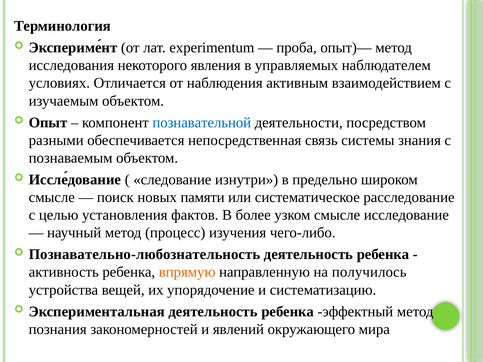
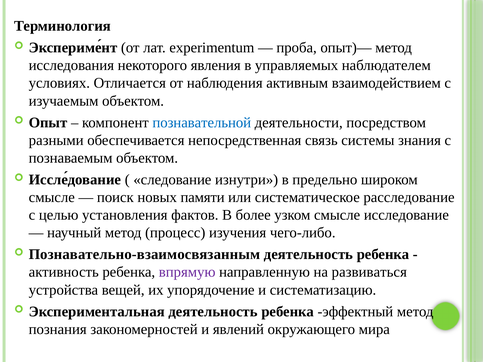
Познавательно-любознательность: Познавательно-любознательность -> Познавательно-взаимосвязанным
впрямую colour: orange -> purple
получилось: получилось -> развиваться
